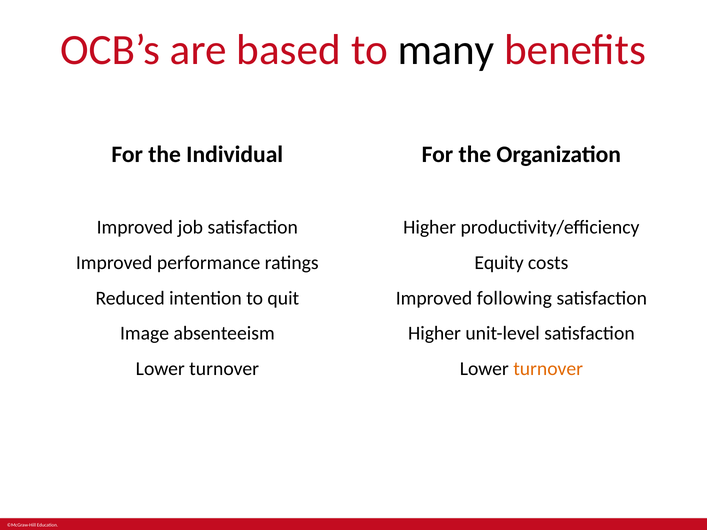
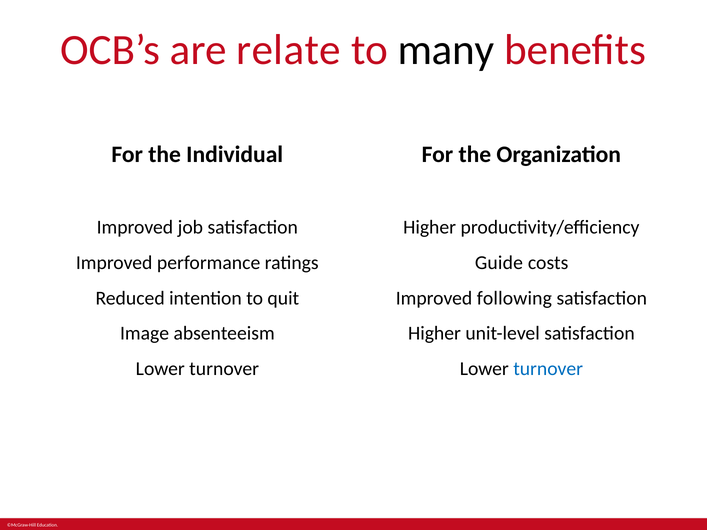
based: based -> relate
Equity: Equity -> Guide
turnover at (548, 369) colour: orange -> blue
